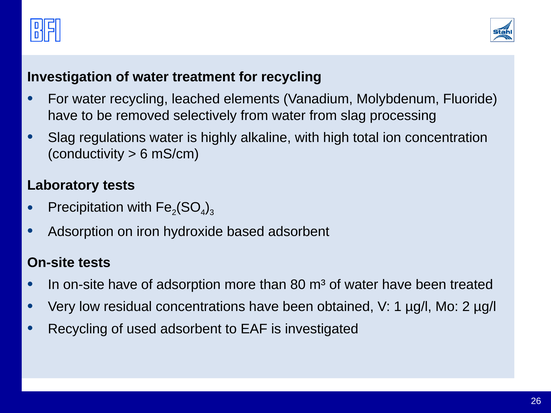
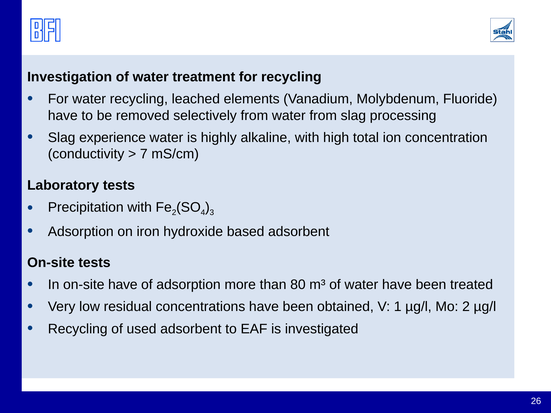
regulations: regulations -> experience
6: 6 -> 7
